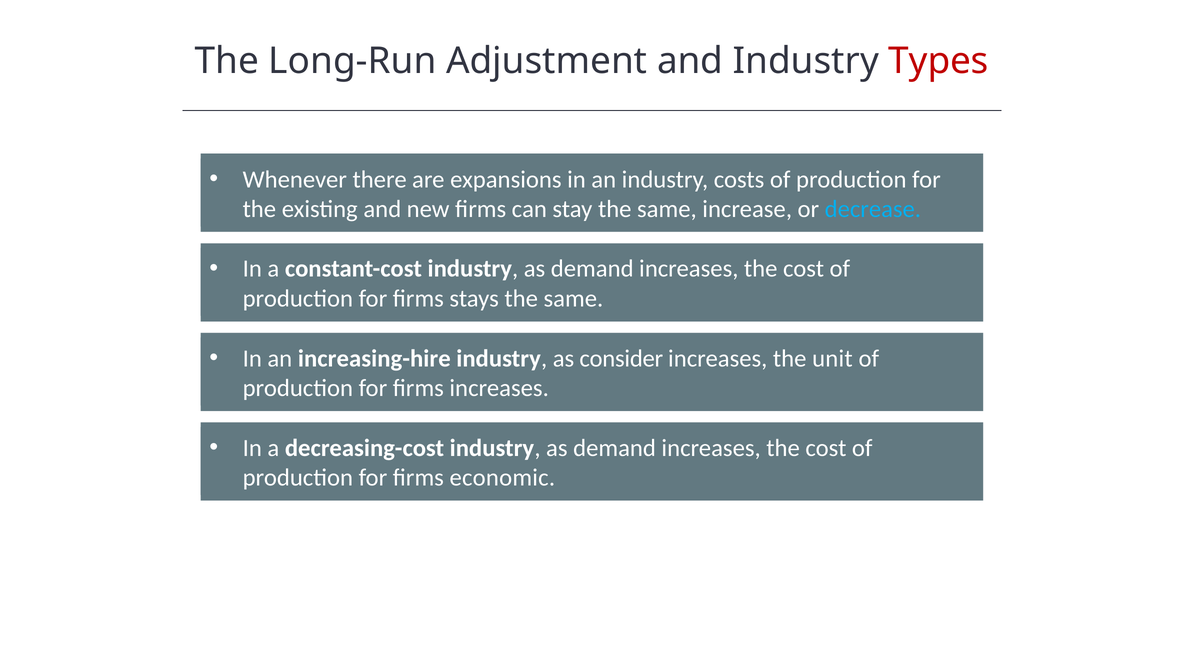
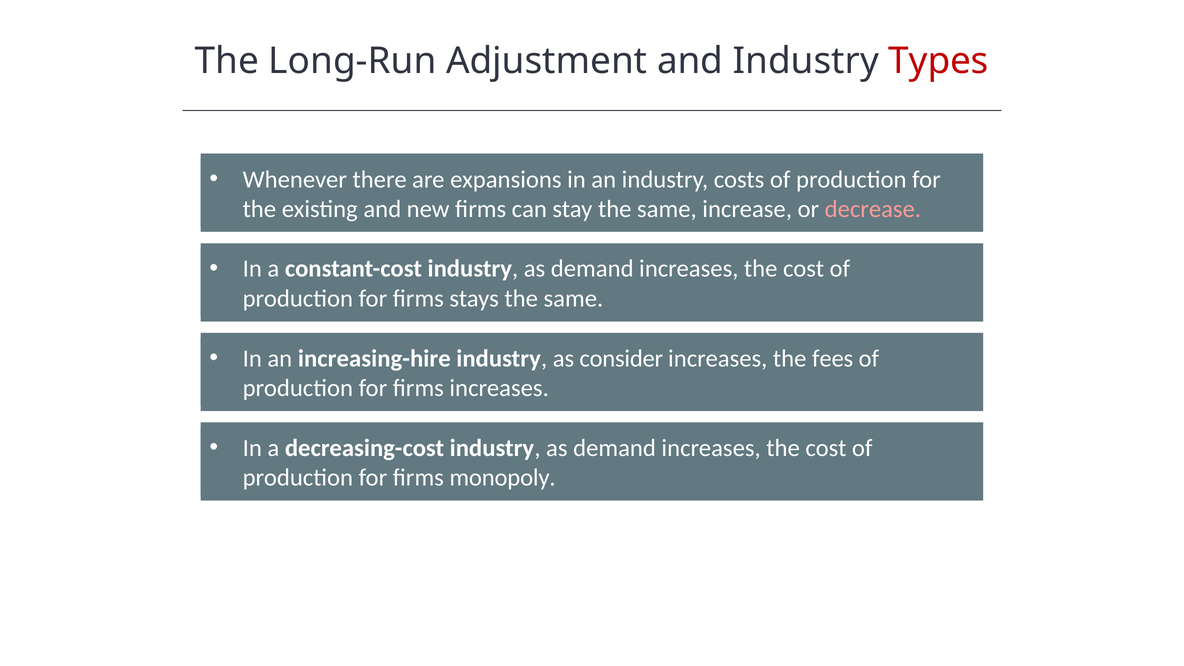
decrease colour: light blue -> pink
unit: unit -> fees
economic: economic -> monopoly
